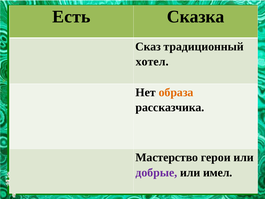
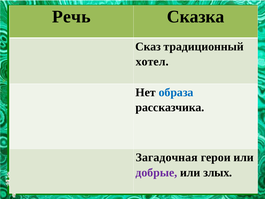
Есть: Есть -> Речь
образа colour: orange -> blue
Мастерство: Мастерство -> Загадочная
имел: имел -> злых
